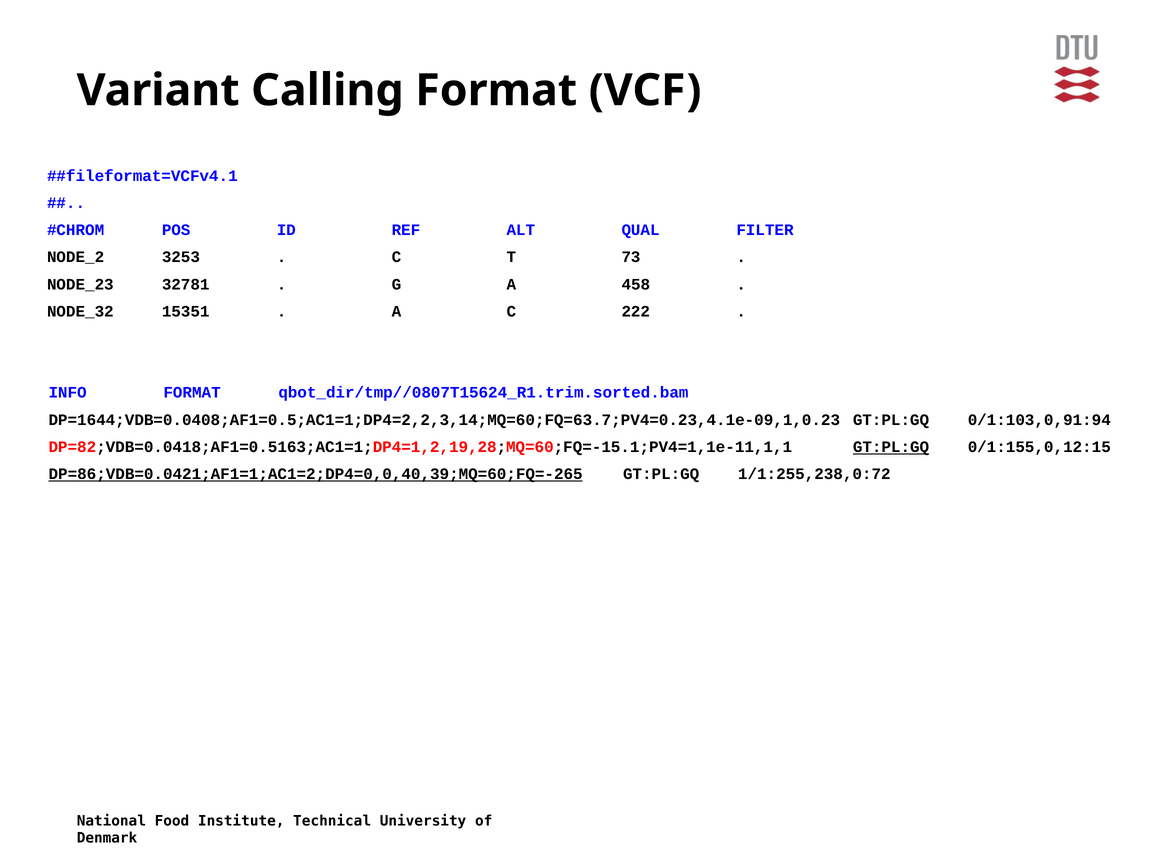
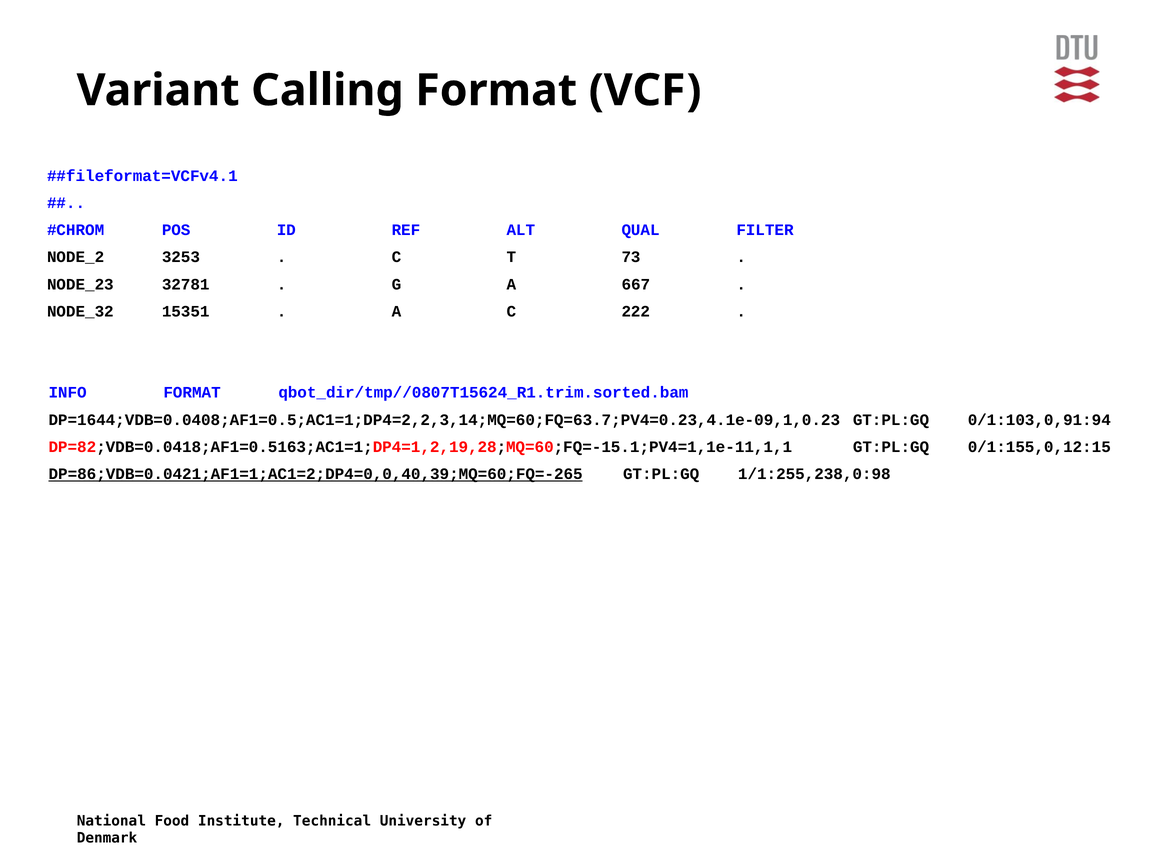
458: 458 -> 667
GT:PL:GQ at (891, 447) underline: present -> none
1/1:255,238,0:72: 1/1:255,238,0:72 -> 1/1:255,238,0:98
